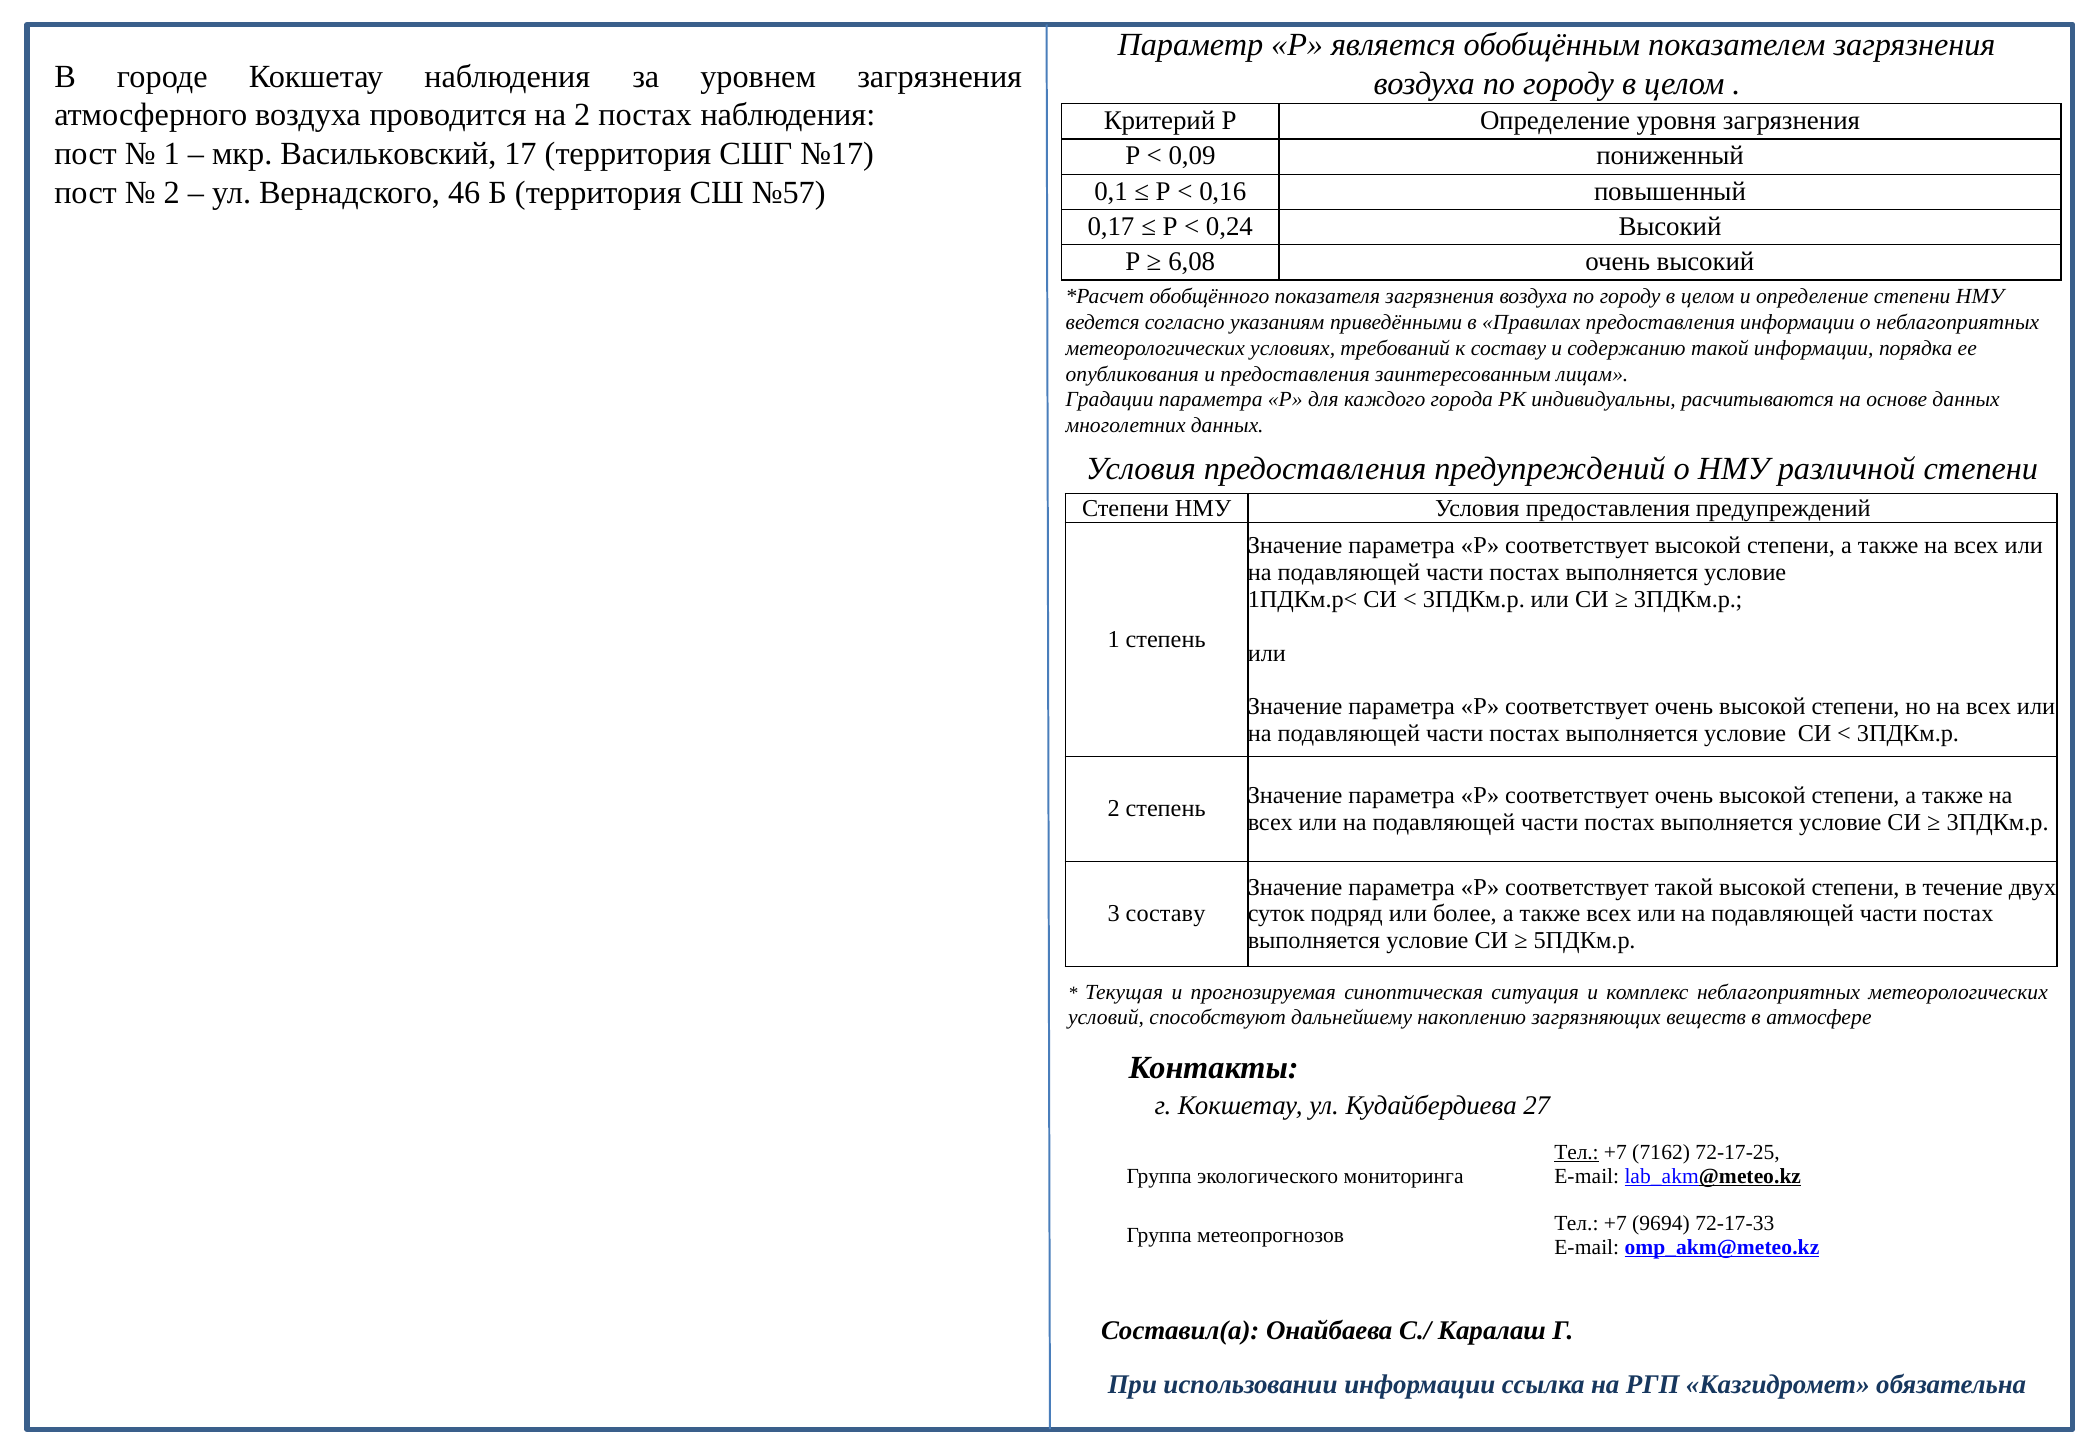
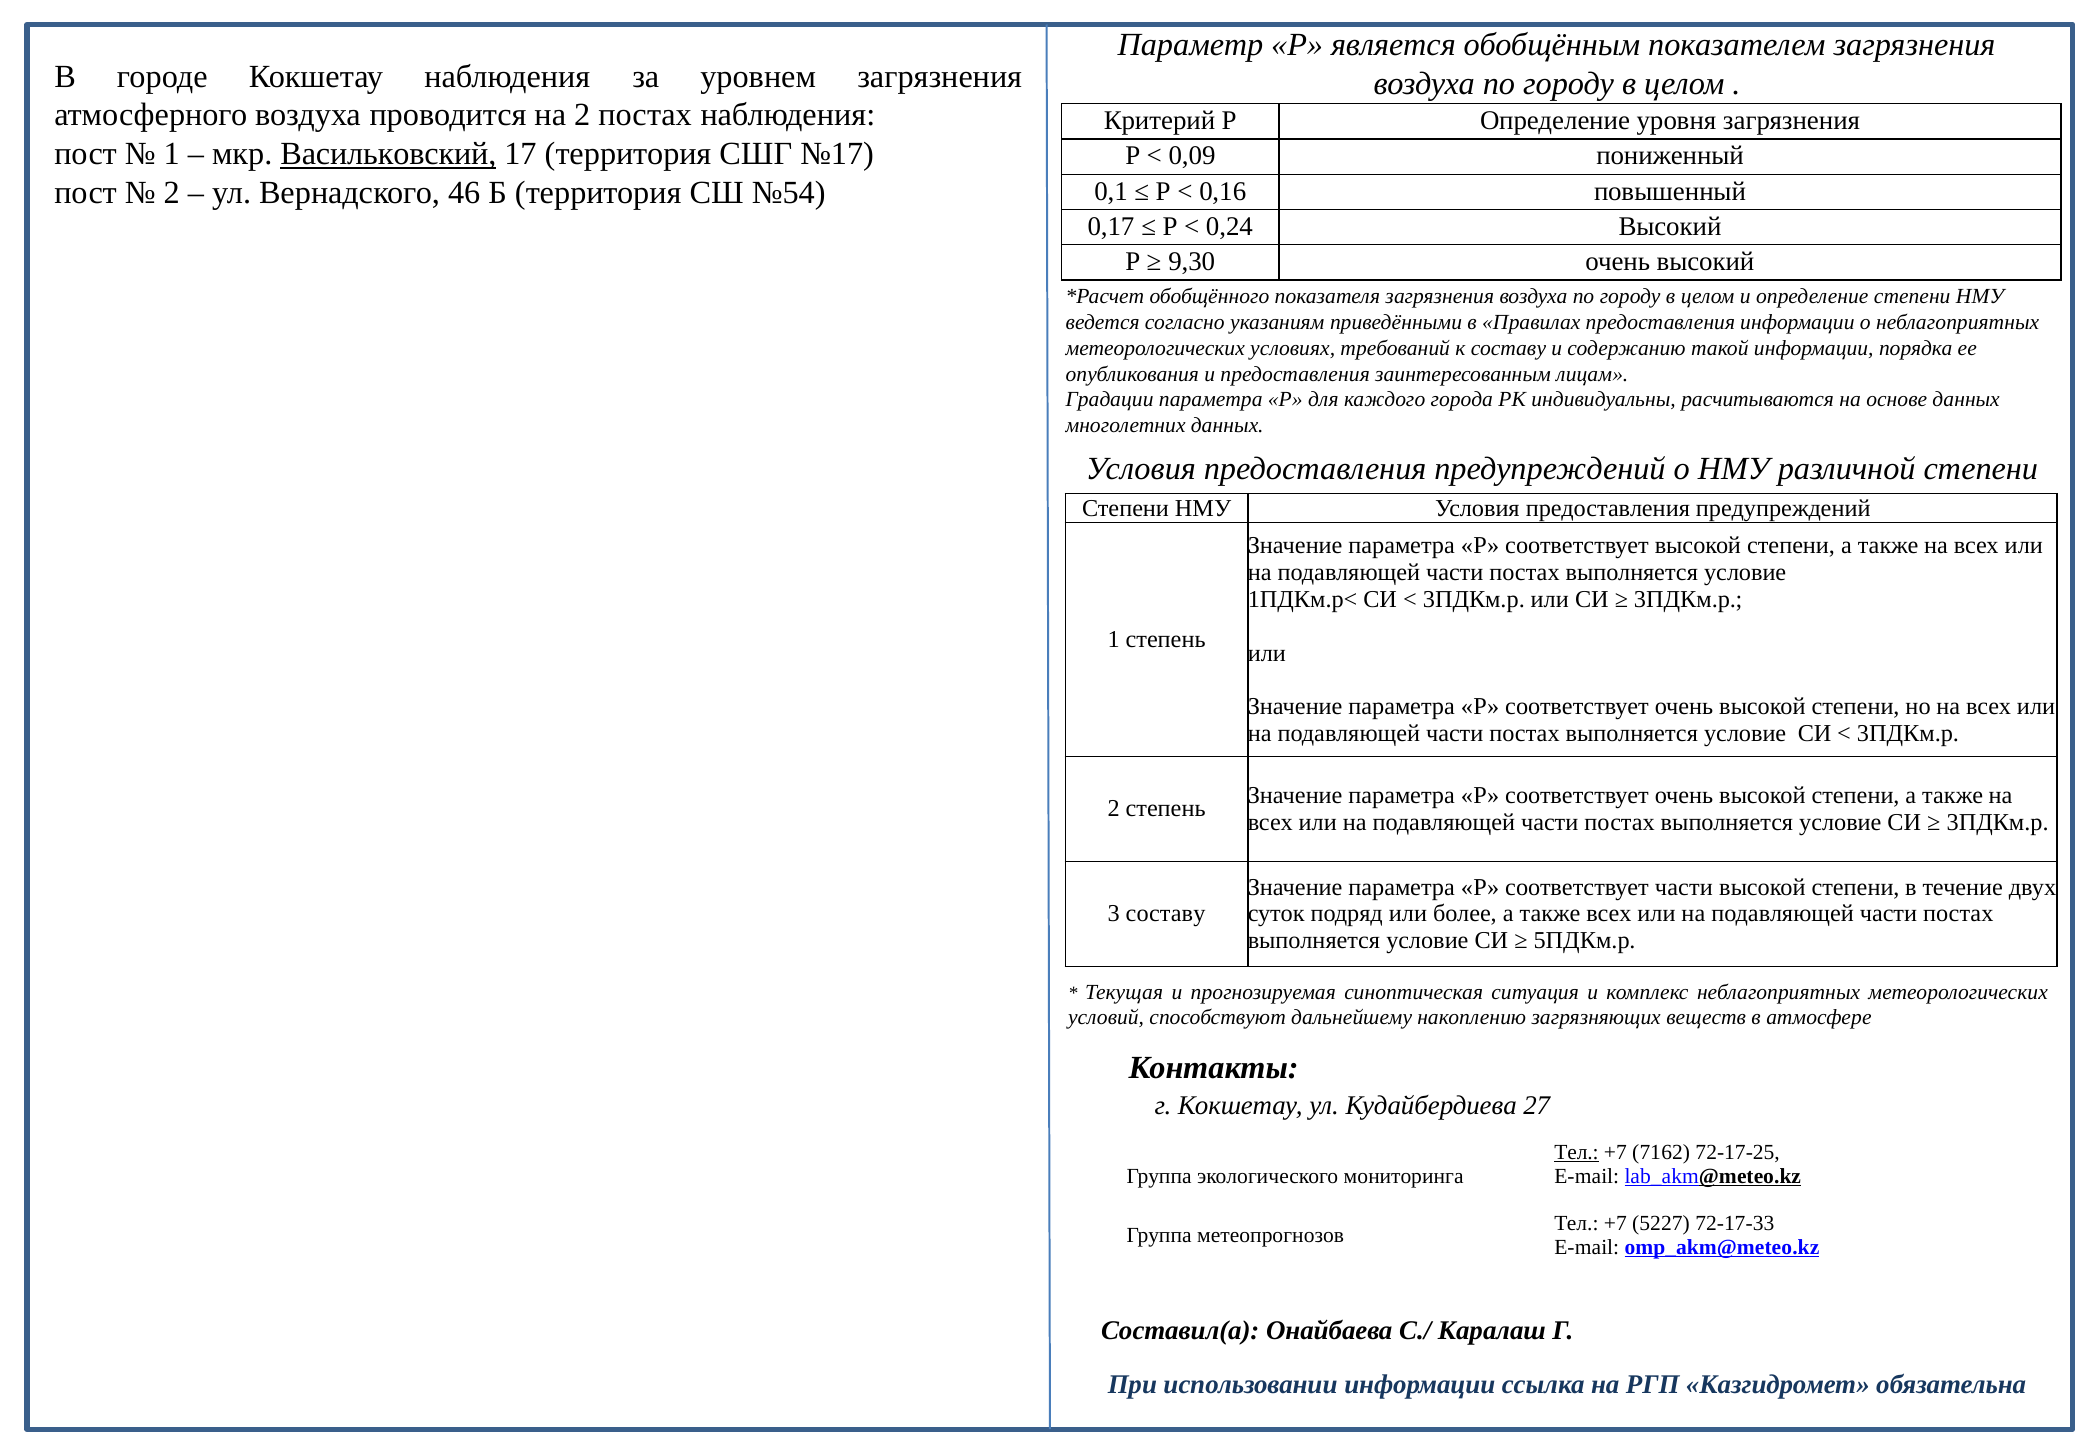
Васильковский underline: none -> present
№57: №57 -> №54
6,08: 6,08 -> 9,30
соответствует такой: такой -> части
9694: 9694 -> 5227
